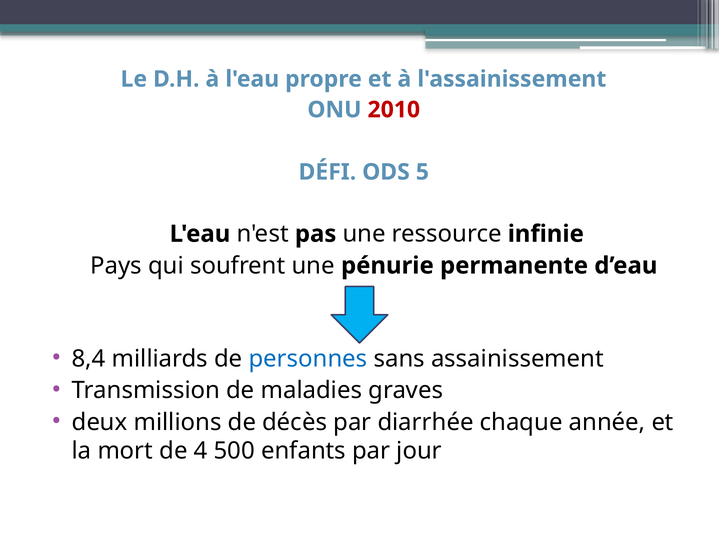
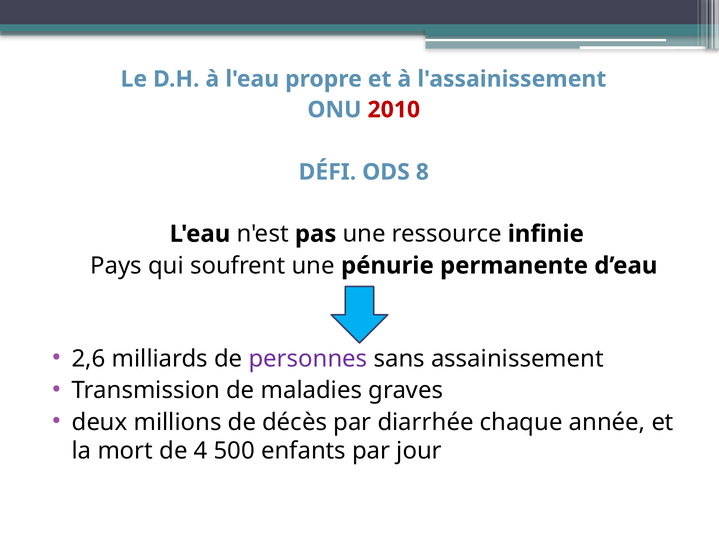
5: 5 -> 8
8,4: 8,4 -> 2,6
personnes colour: blue -> purple
